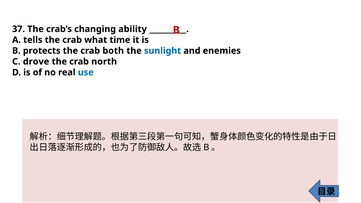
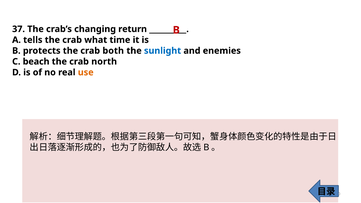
ability: ability -> return
drove: drove -> beach
use colour: blue -> orange
